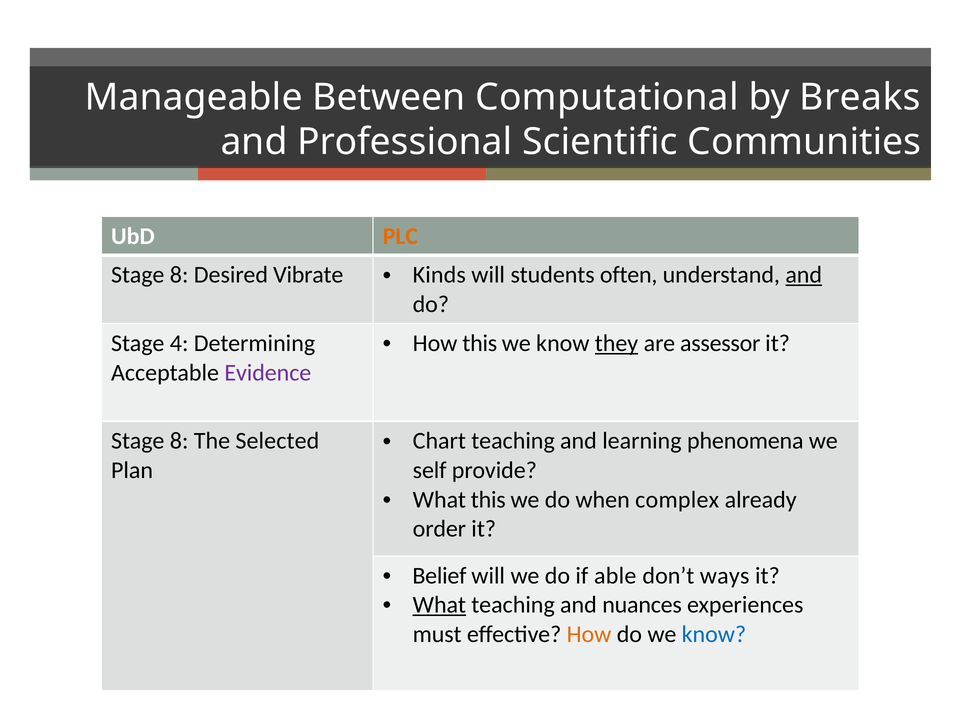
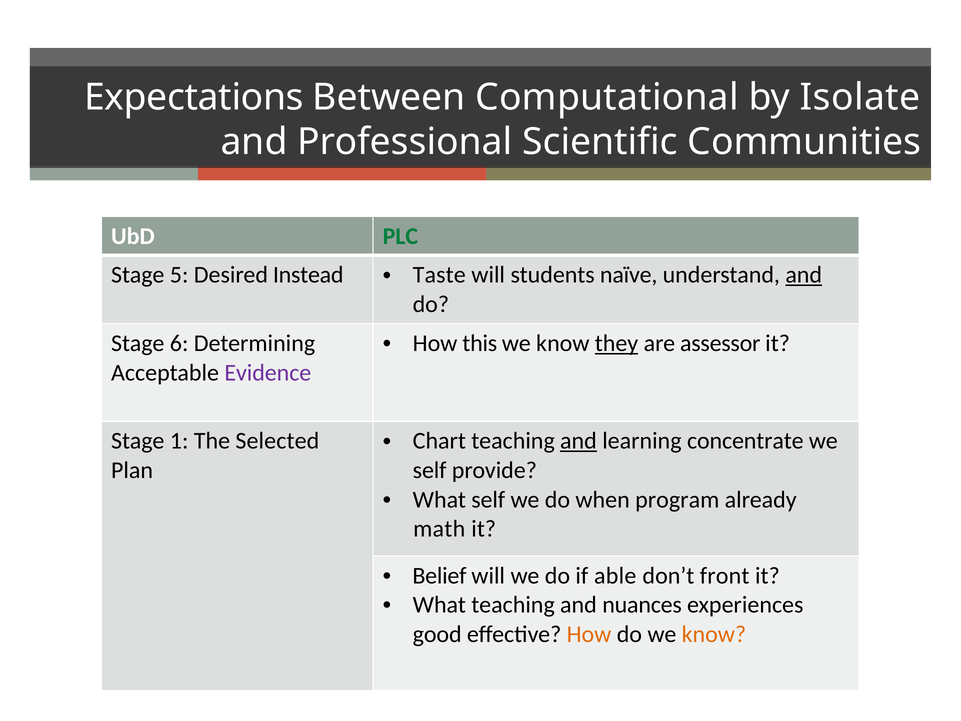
Manageable: Manageable -> Expectations
Breaks: Breaks -> Isolate
PLC colour: orange -> green
8 at (179, 275): 8 -> 5
Vibrate: Vibrate -> Instead
Kinds: Kinds -> Taste
often: often -> naïve
4: 4 -> 6
and at (578, 441) underline: none -> present
phenomena: phenomena -> concentrate
8 at (179, 441): 8 -> 1
What this: this -> self
complex: complex -> program
order: order -> math
ways: ways -> front
What at (439, 605) underline: present -> none
must: must -> good
know at (714, 634) colour: blue -> orange
